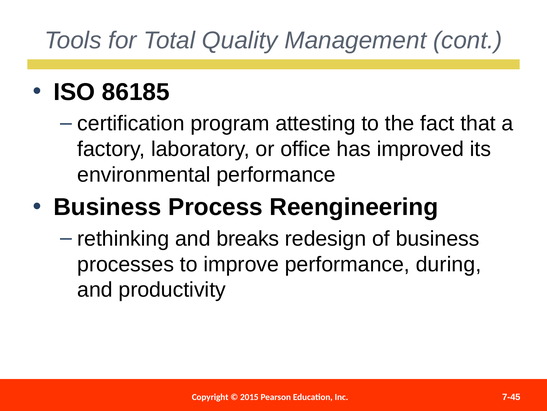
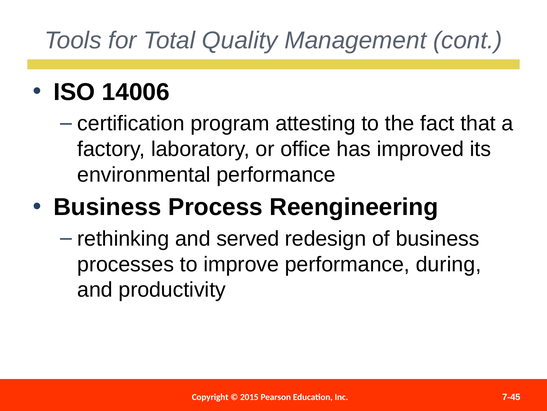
86185: 86185 -> 14006
breaks: breaks -> served
